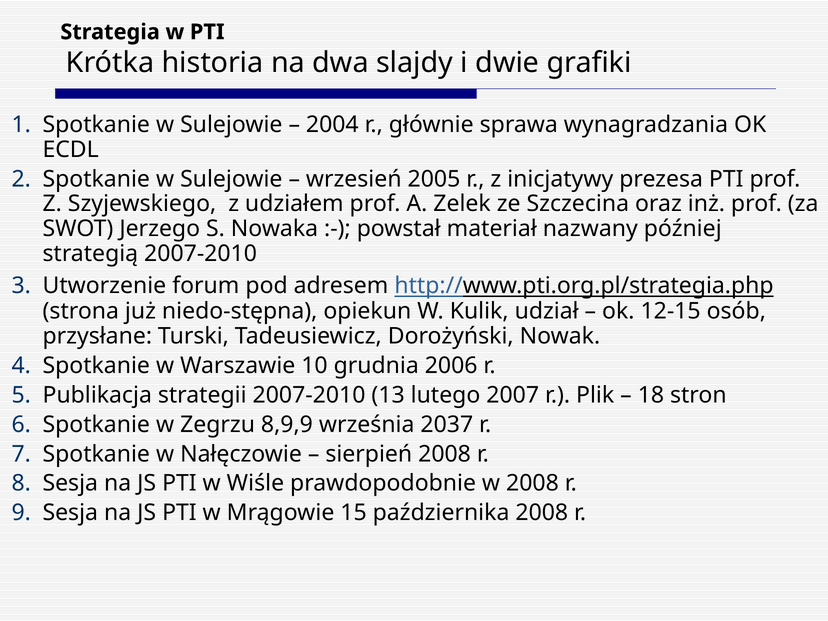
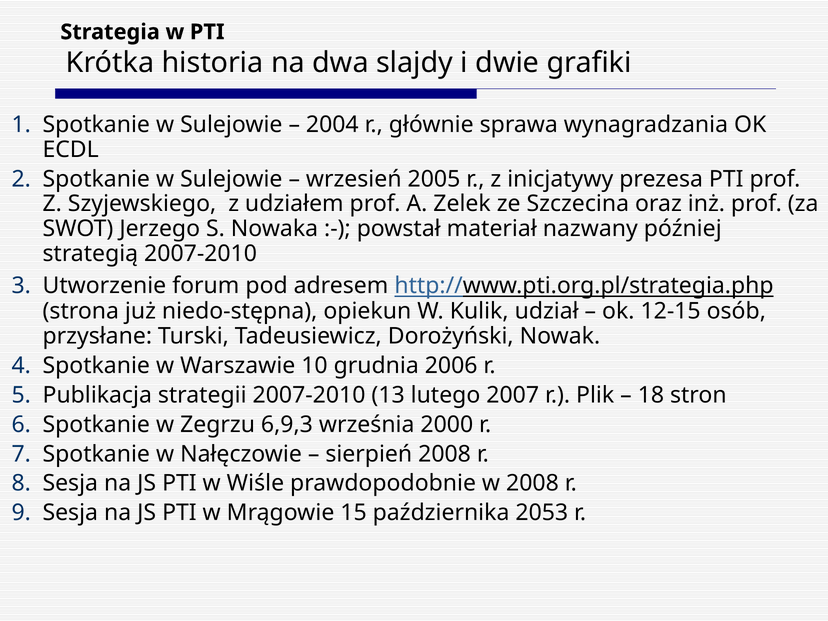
8,9,9: 8,9,9 -> 6,9,3
2037: 2037 -> 2000
października 2008: 2008 -> 2053
